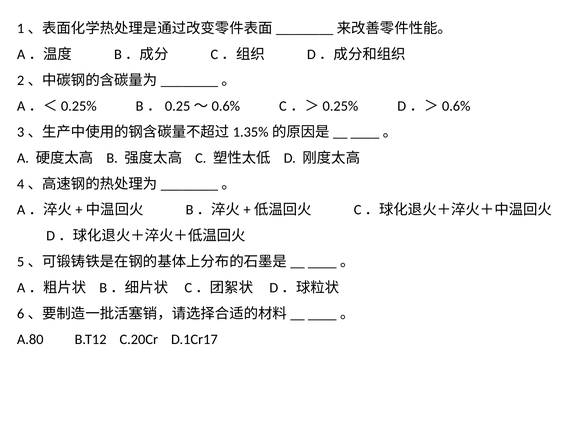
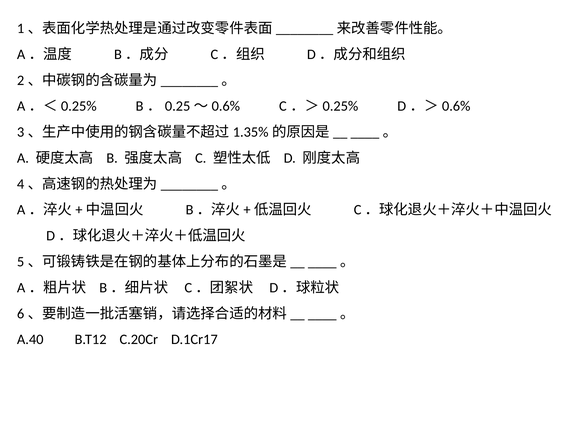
A.80: A.80 -> A.40
